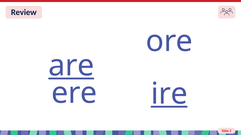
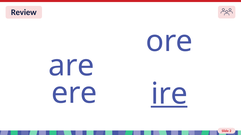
are underline: present -> none
